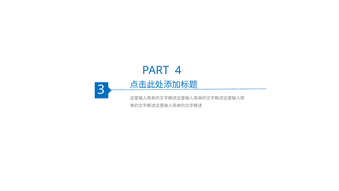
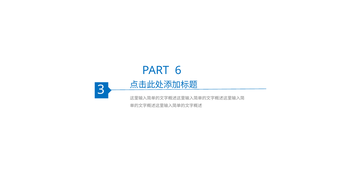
4: 4 -> 6
